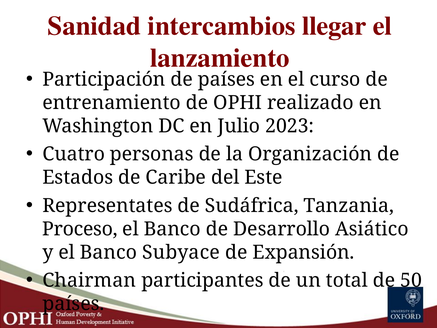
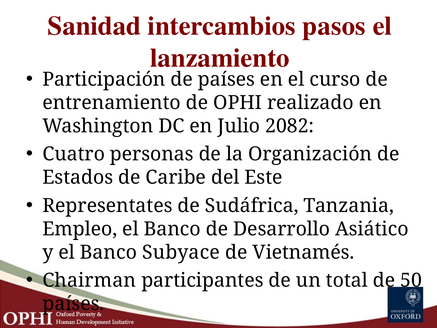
llegar: llegar -> pasos
2023: 2023 -> 2082
Proceso: Proceso -> Empleo
Expansión: Expansión -> Vietnamés
